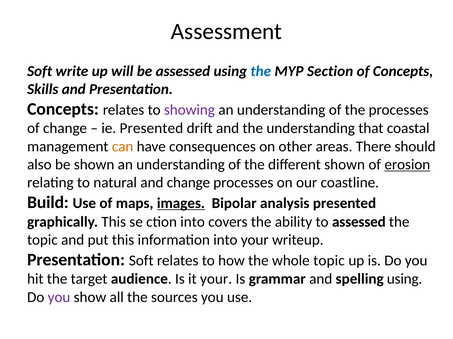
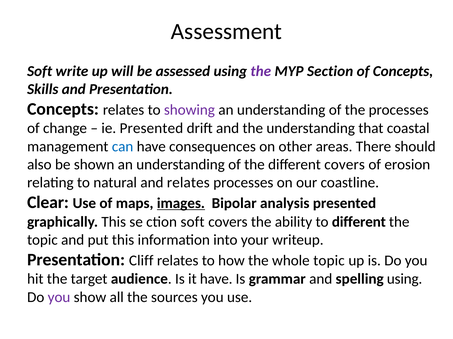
the at (261, 71) colour: blue -> purple
can colour: orange -> blue
different shown: shown -> covers
erosion underline: present -> none
and change: change -> relates
Build: Build -> Clear
ction into: into -> soft
to assessed: assessed -> different
Presentation Soft: Soft -> Cliff
it your: your -> have
